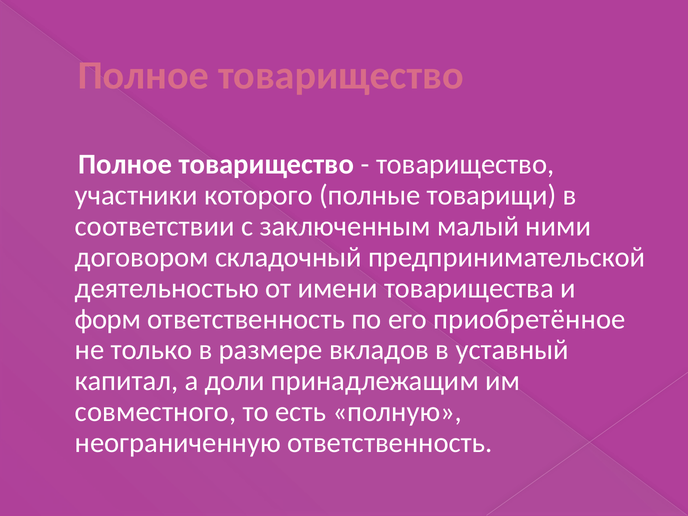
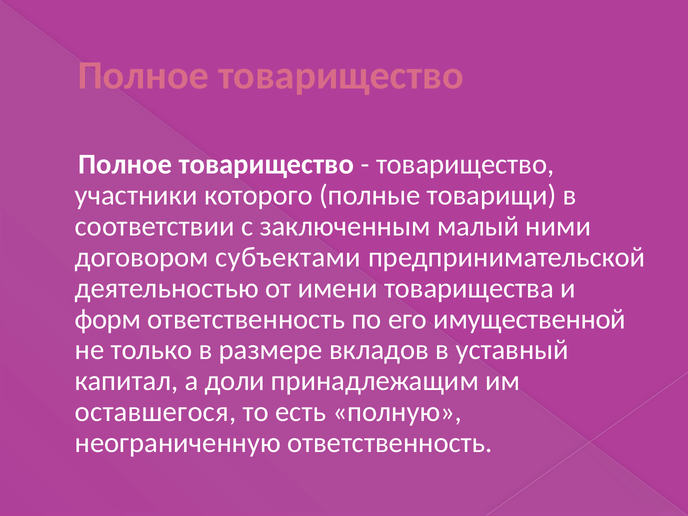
складочный: складочный -> субъектами
приобретённое: приобретённое -> имущественной
совместного: совместного -> оставшегося
